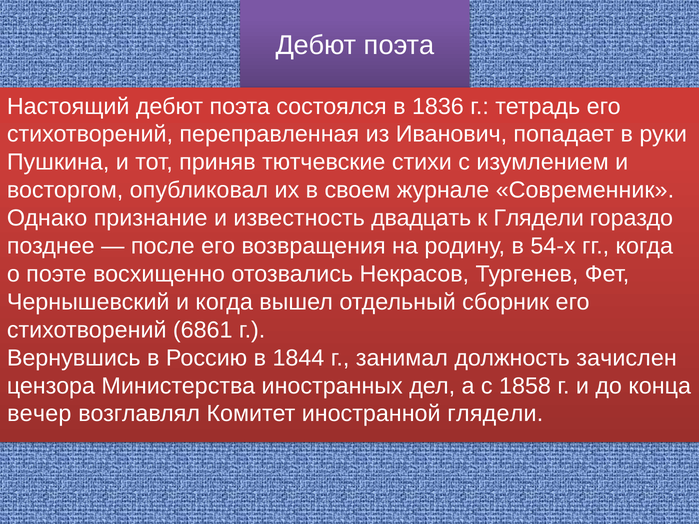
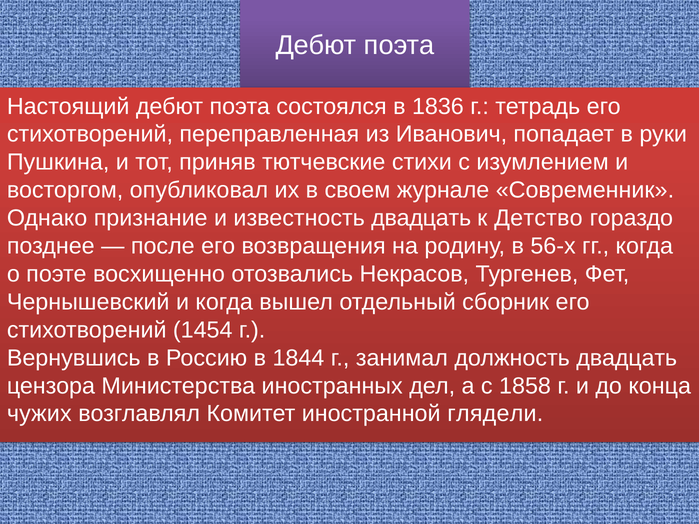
к Глядели: Глядели -> Детство
54-х: 54-х -> 56-х
6861: 6861 -> 1454
должность зачислен: зачислен -> двадцать
вечер: вечер -> чужих
